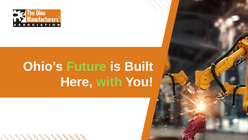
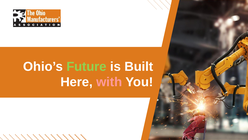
with colour: light green -> pink
